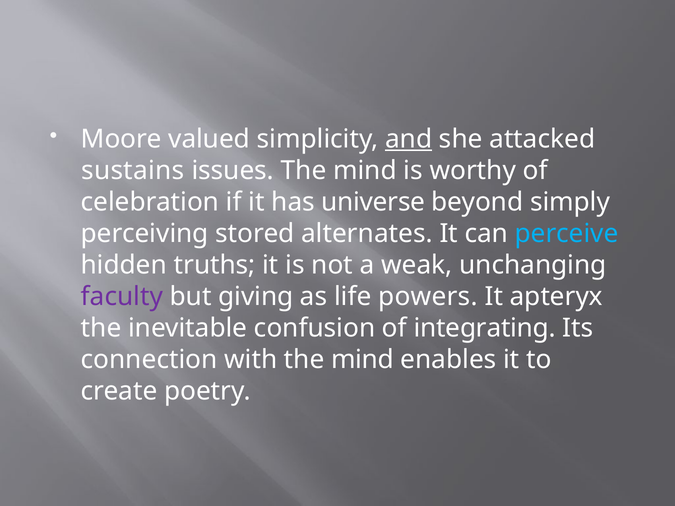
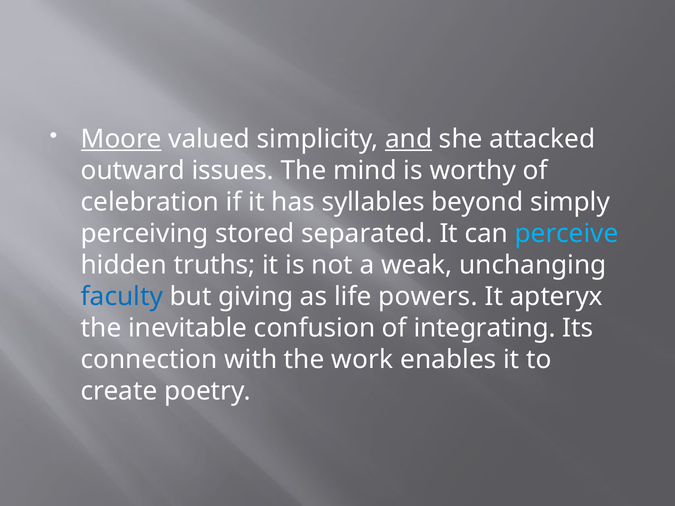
Moore underline: none -> present
sustains: sustains -> outward
universe: universe -> syllables
alternates: alternates -> separated
faculty colour: purple -> blue
with the mind: mind -> work
